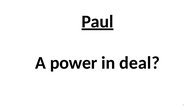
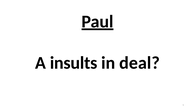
power: power -> insults
